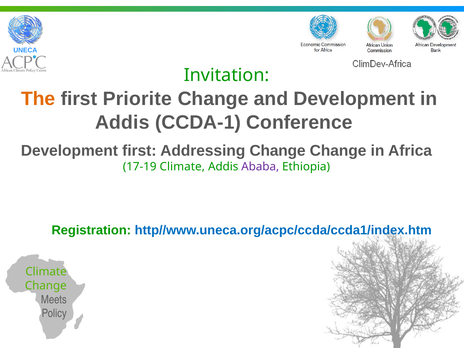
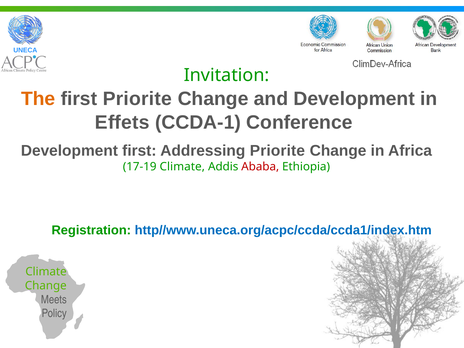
Addis at (122, 122): Addis -> Effets
Addressing Change: Change -> Priorite
Ababa colour: purple -> red
